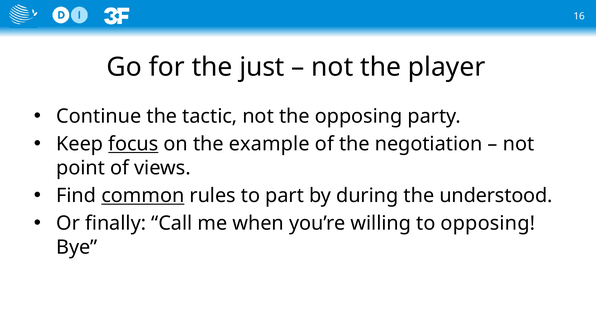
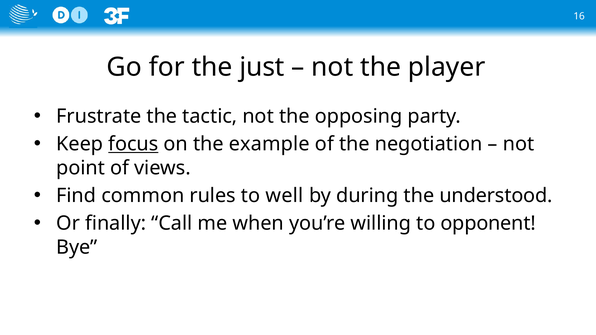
Continue: Continue -> Frustrate
common underline: present -> none
part: part -> well
to opposing: opposing -> opponent
